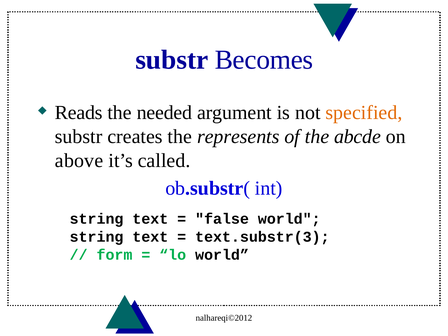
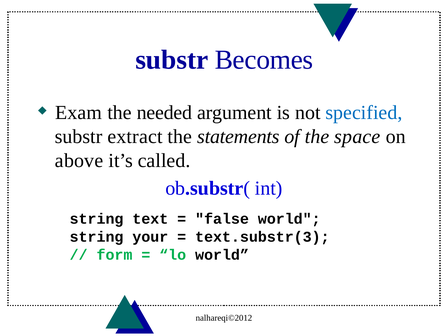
Reads: Reads -> Exam
specified colour: orange -> blue
creates: creates -> extract
represents: represents -> statements
abcde: abcde -> space
text at (150, 237): text -> your
